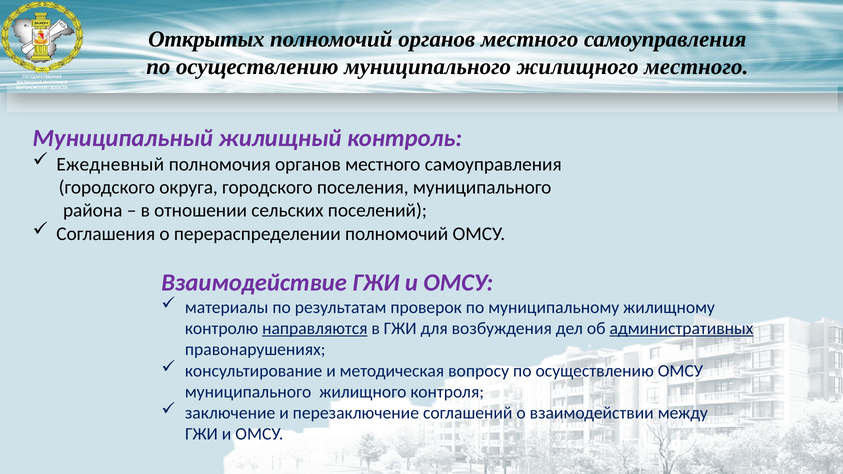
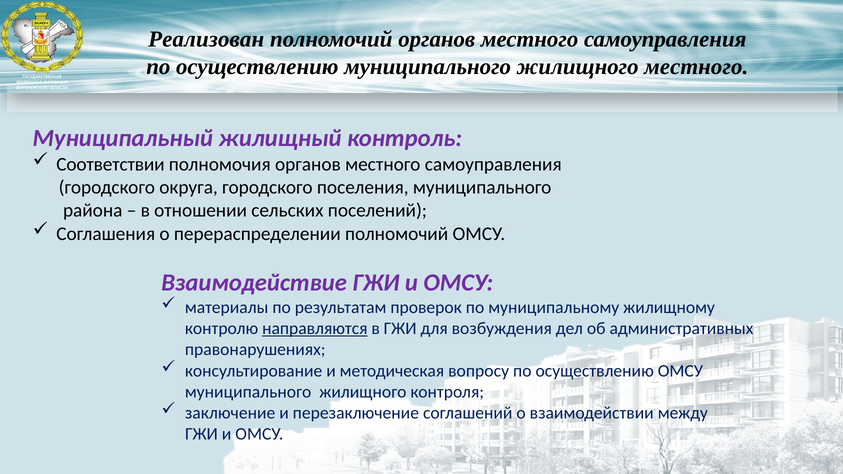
Открытых: Открытых -> Реализован
Ежедневный: Ежедневный -> Соответствии
административных underline: present -> none
